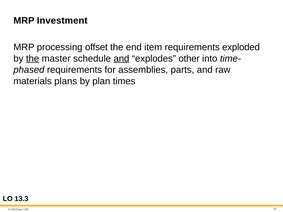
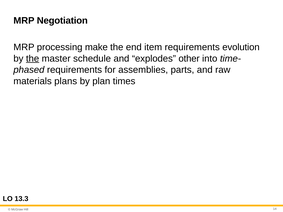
Investment: Investment -> Negotiation
offset: offset -> make
exploded: exploded -> evolution
and at (121, 59) underline: present -> none
